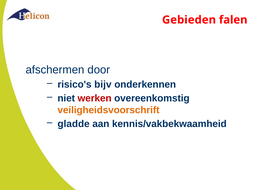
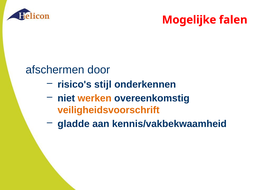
Gebieden: Gebieden -> Mogelijke
bijv: bijv -> stijl
werken colour: red -> orange
